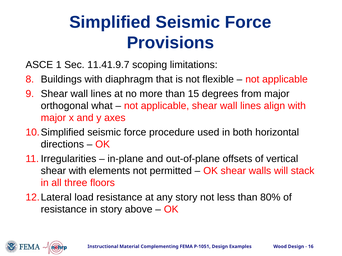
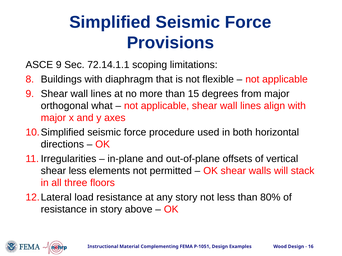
ASCE 1: 1 -> 9
11.41.9.7: 11.41.9.7 -> 72.14.1.1
shear with: with -> less
